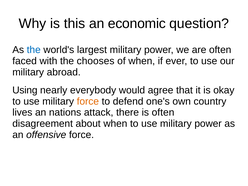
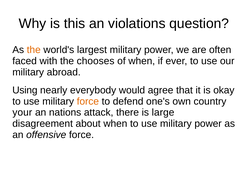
economic: economic -> violations
the at (34, 50) colour: blue -> orange
lives: lives -> your
is often: often -> large
